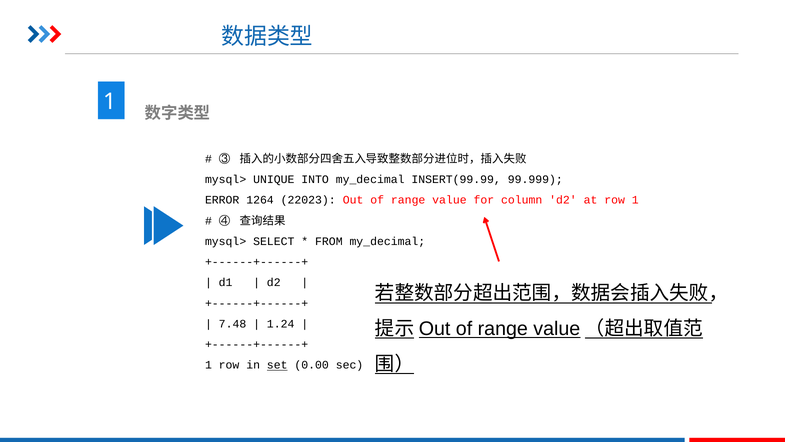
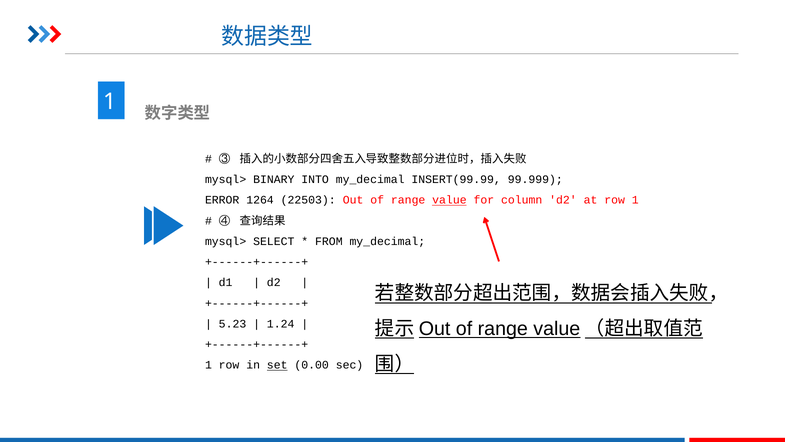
UNIQUE: UNIQUE -> BINARY
22023: 22023 -> 22503
value underline: none -> present
7.48: 7.48 -> 5.23
